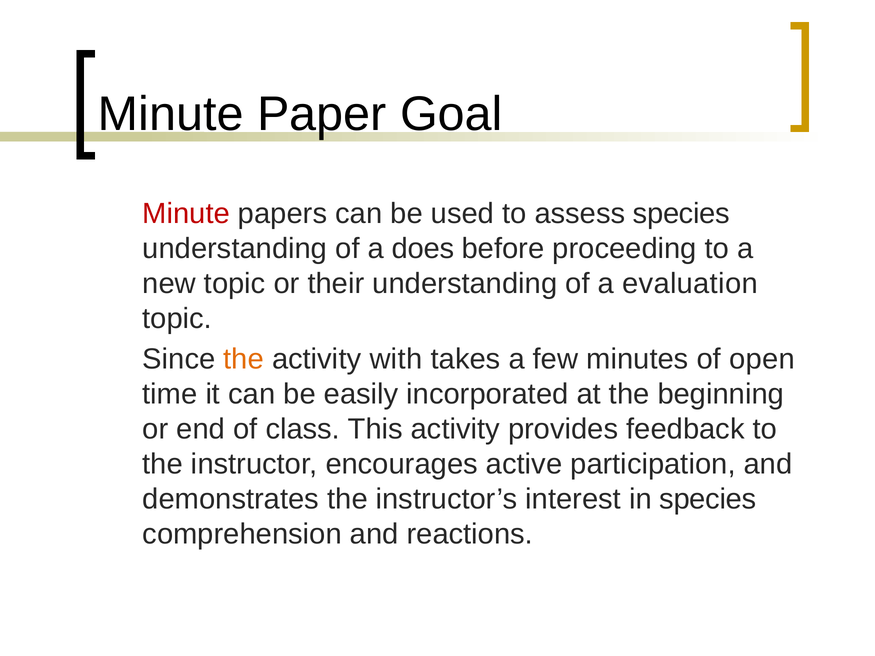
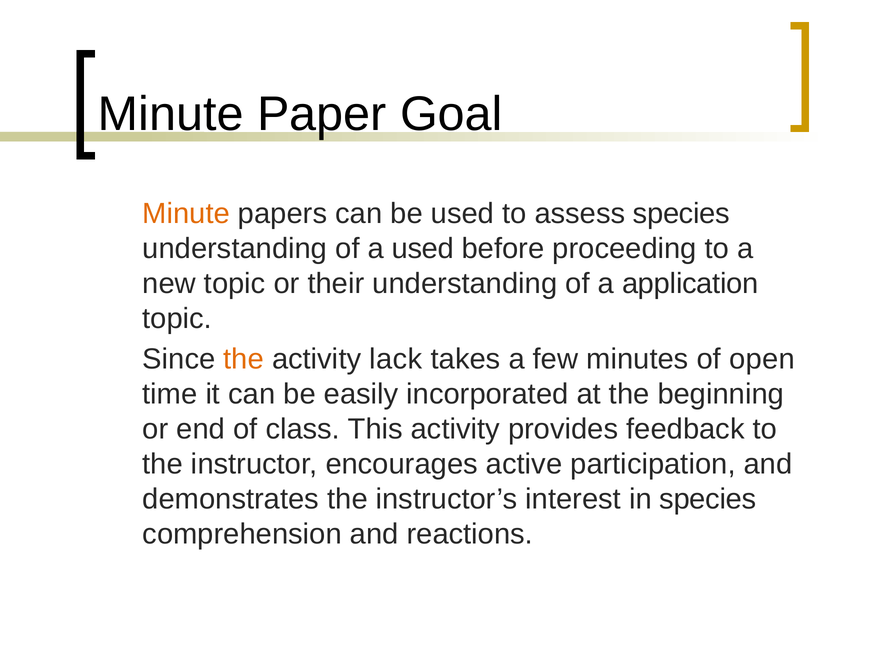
Minute at (186, 213) colour: red -> orange
a does: does -> used
evaluation: evaluation -> application
with: with -> lack
